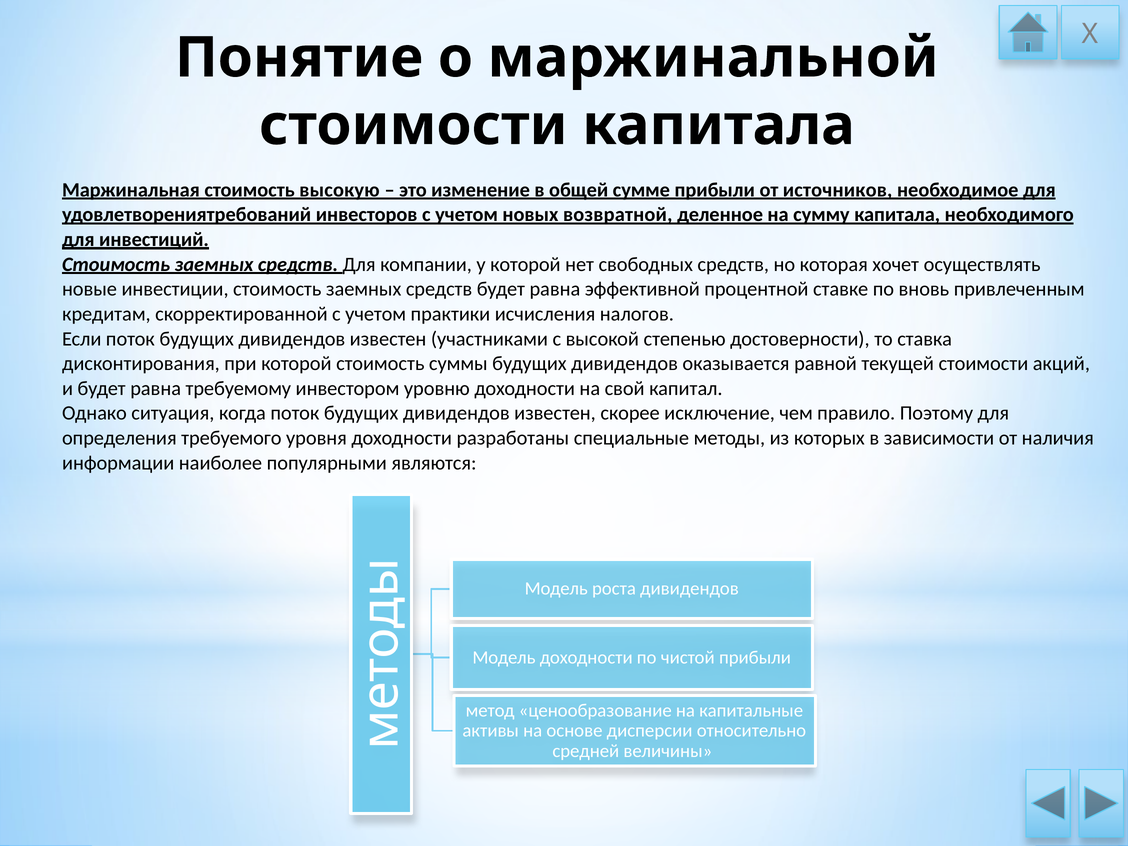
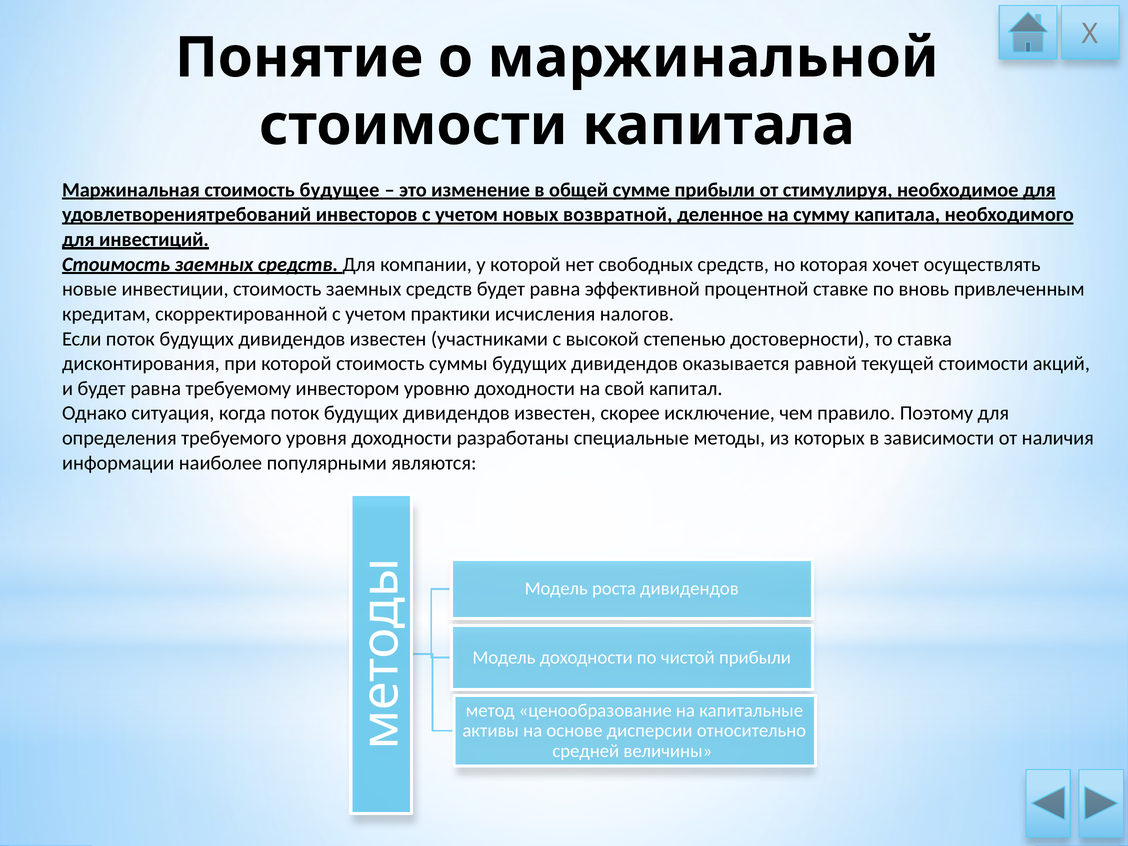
высокую: высокую -> будущее
источников: источников -> стимулируя
